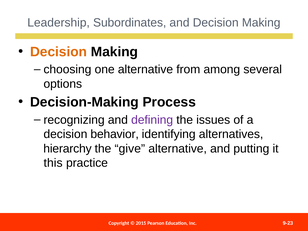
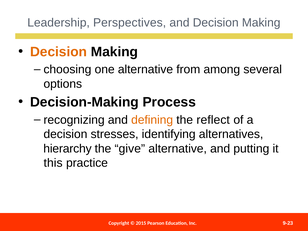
Subordinates: Subordinates -> Perspectives
defining colour: purple -> orange
issues: issues -> reflect
behavior: behavior -> stresses
